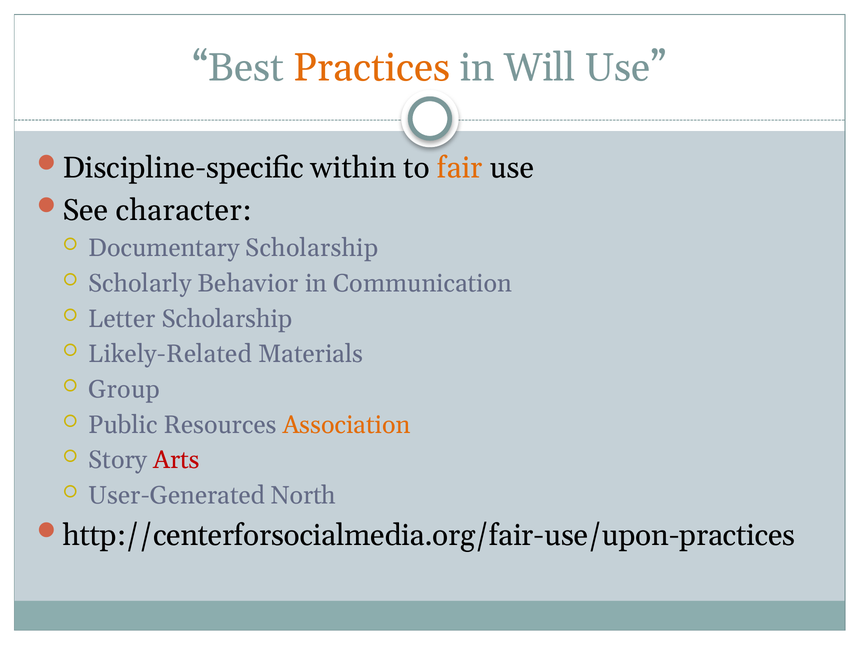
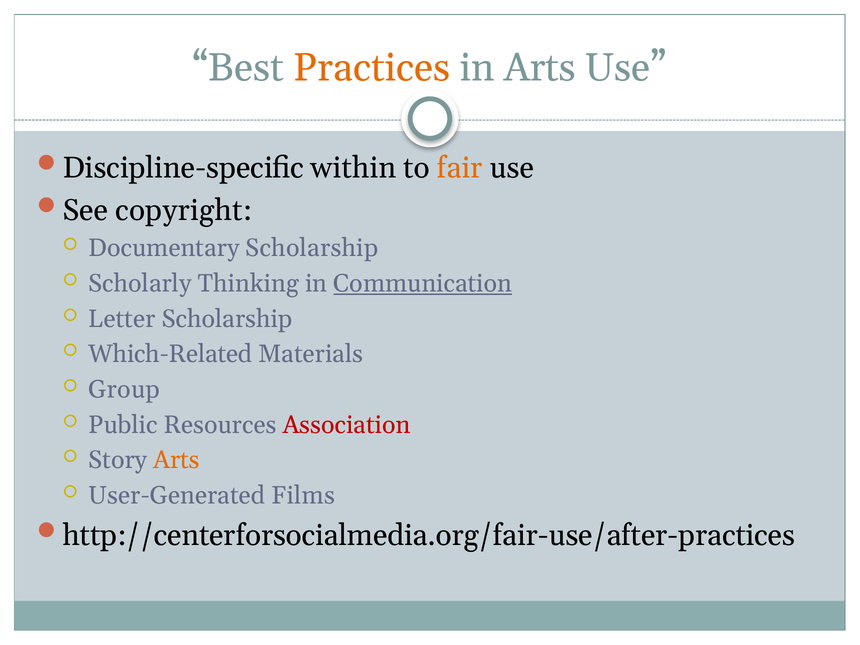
in Will: Will -> Arts
character: character -> copyright
Behavior: Behavior -> Thinking
Communication underline: none -> present
Likely-Related: Likely-Related -> Which-Related
Association colour: orange -> red
Arts at (177, 460) colour: red -> orange
North: North -> Films
http://centerforsocialmedia.org/fair-use/upon-practices: http://centerforsocialmedia.org/fair-use/upon-practices -> http://centerforsocialmedia.org/fair-use/after-practices
